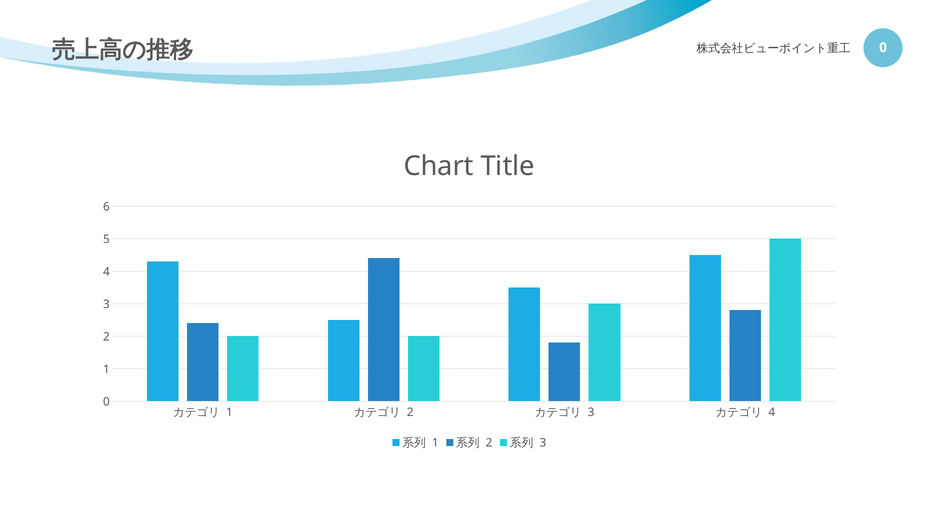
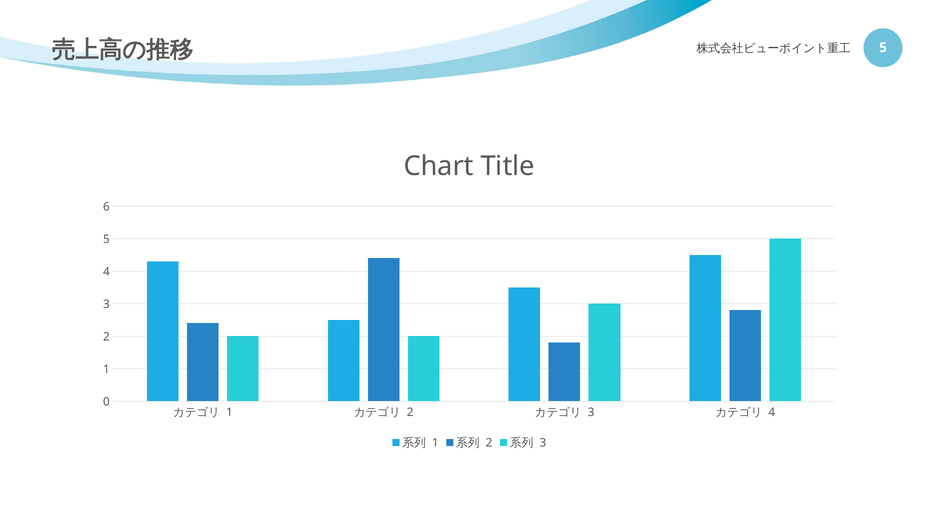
0 at (883, 48): 0 -> 5
